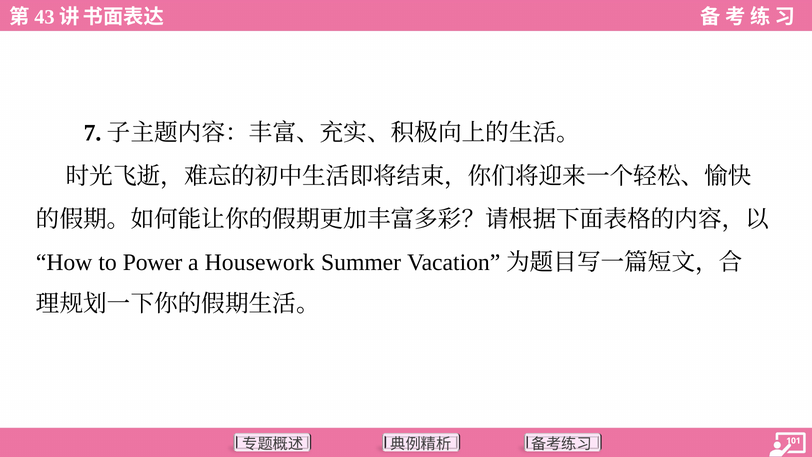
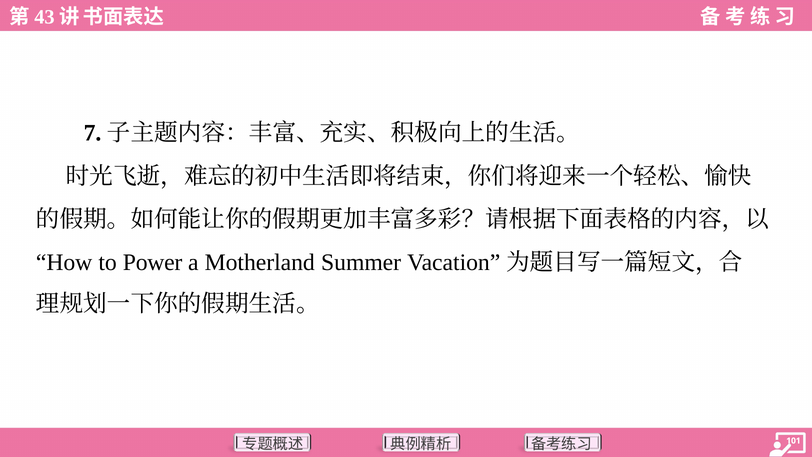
Housework: Housework -> Motherland
